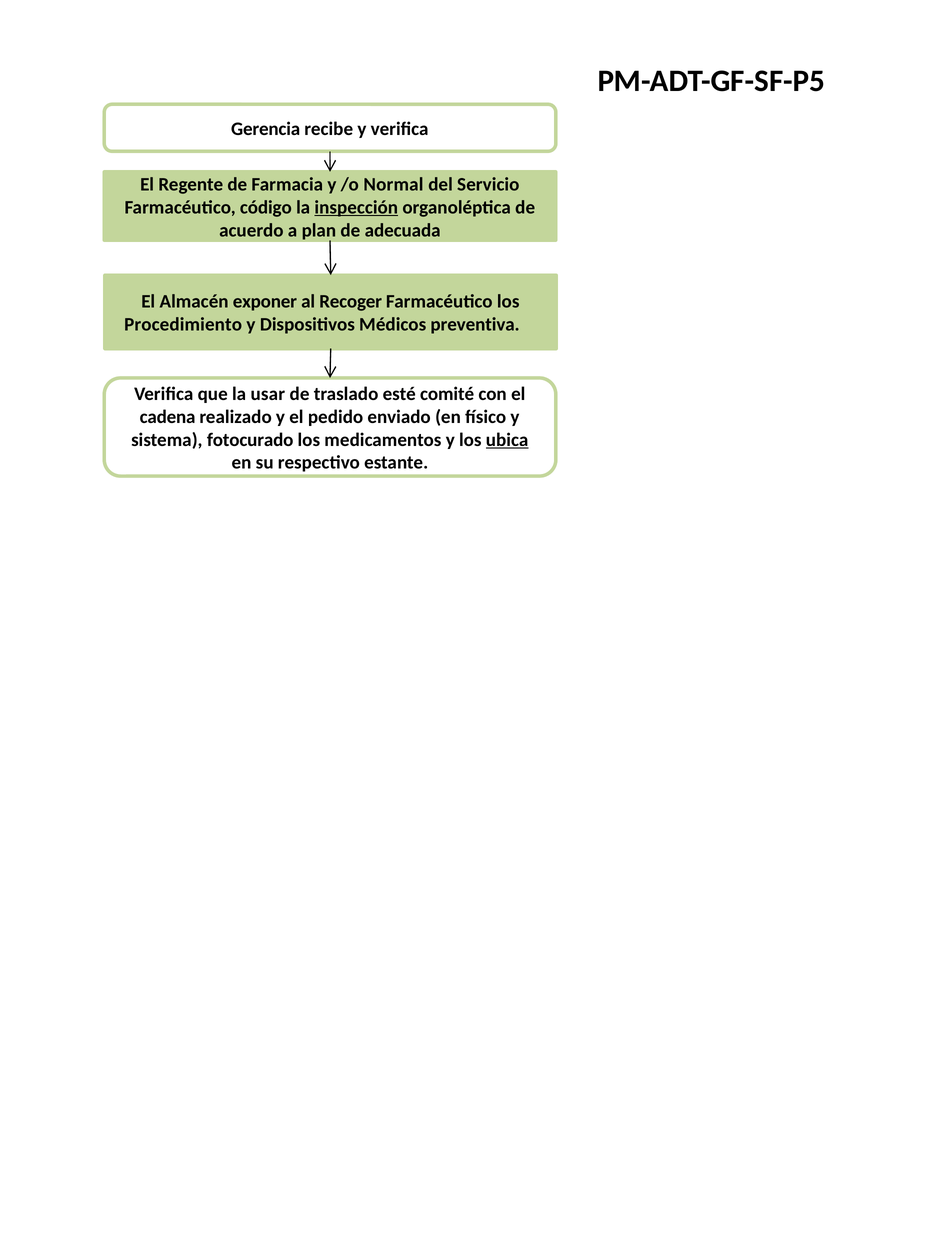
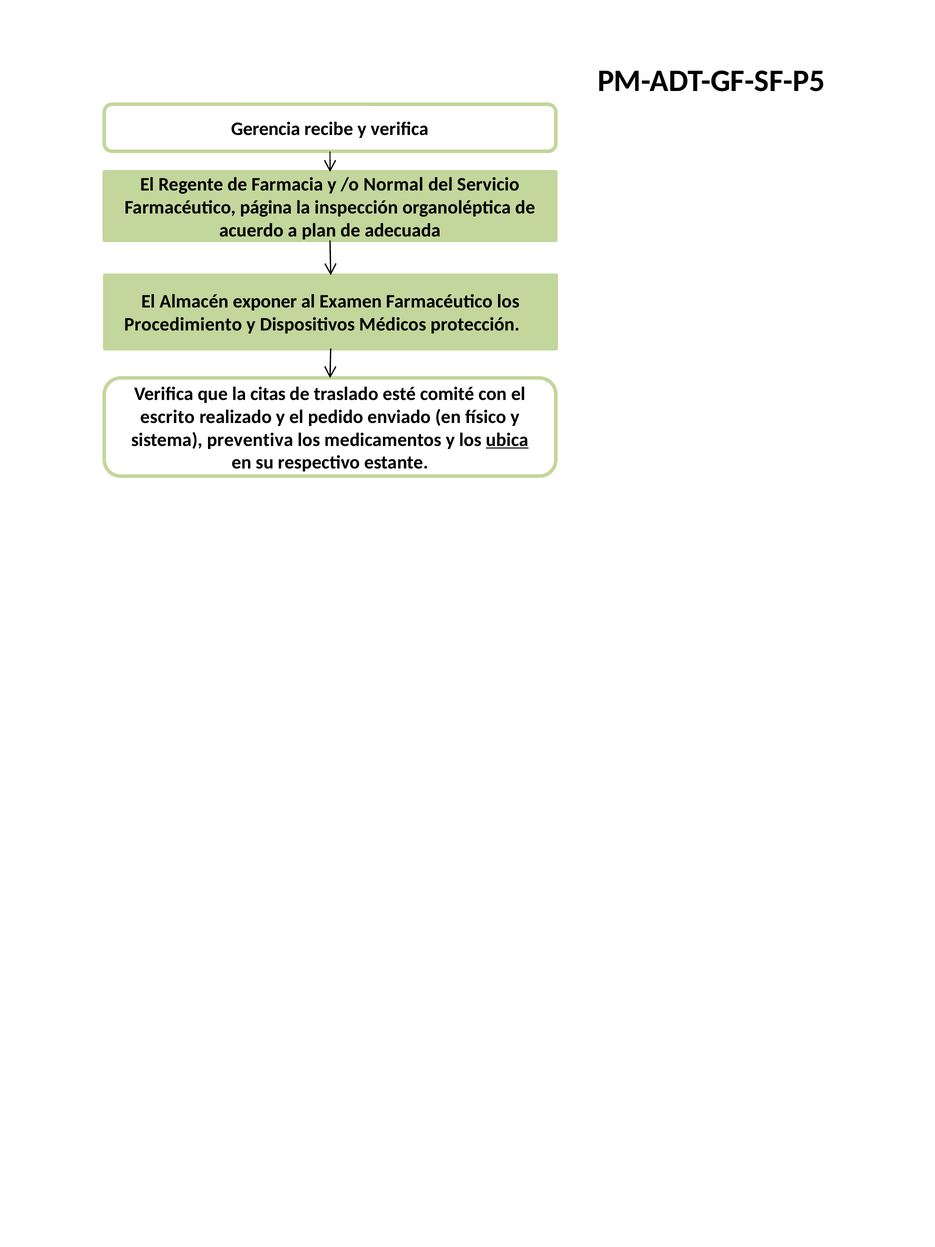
código: código -> página
inspección underline: present -> none
Recoger: Recoger -> Examen
preventiva: preventiva -> protección
usar: usar -> citas
cadena: cadena -> escrito
fotocurado: fotocurado -> preventiva
